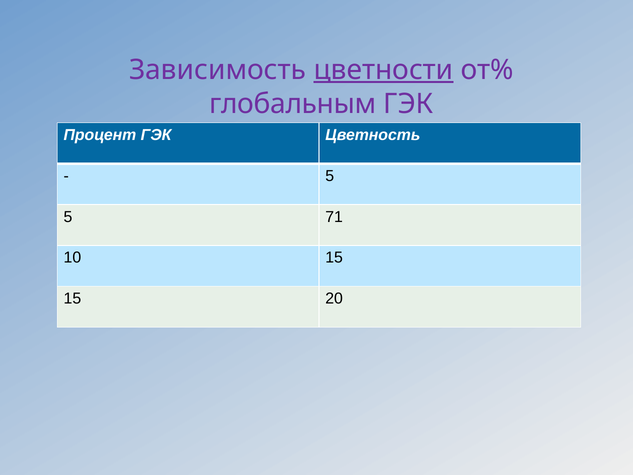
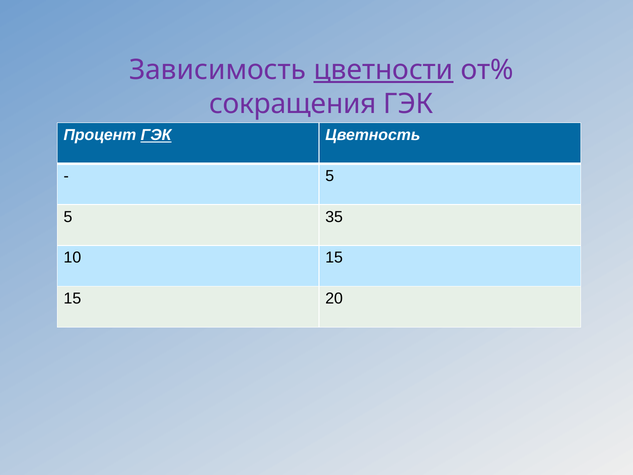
глобальным: глобальным -> сокращения
ГЭК at (156, 135) underline: none -> present
71: 71 -> 35
